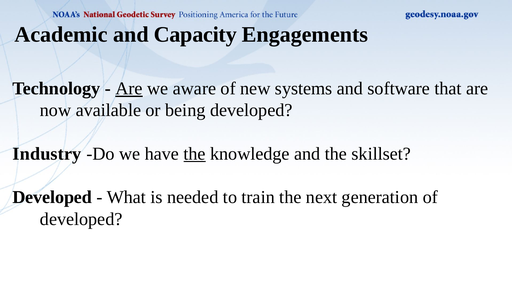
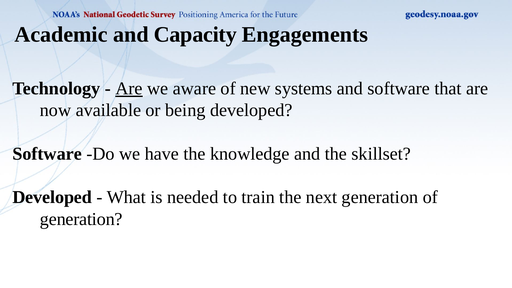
Industry at (47, 154): Industry -> Software
the at (195, 154) underline: present -> none
developed at (81, 219): developed -> generation
